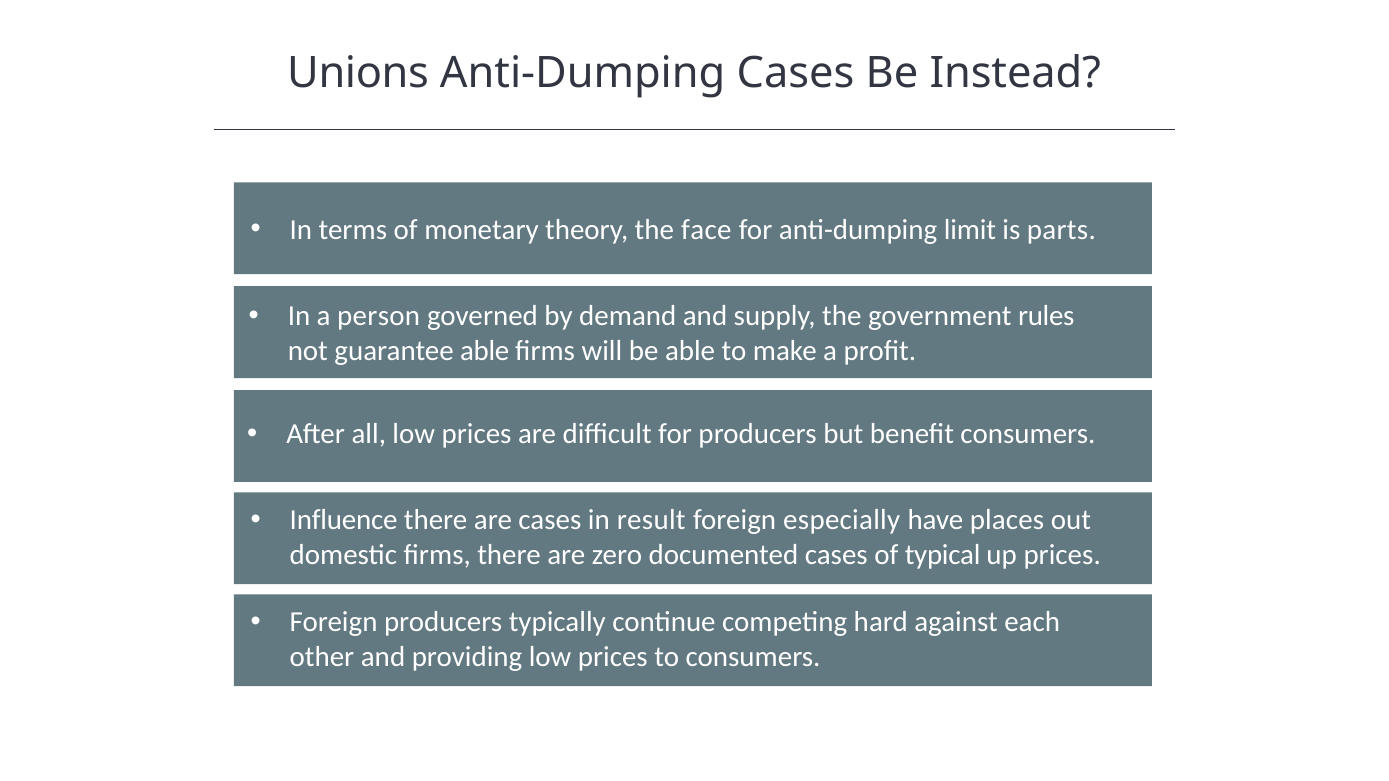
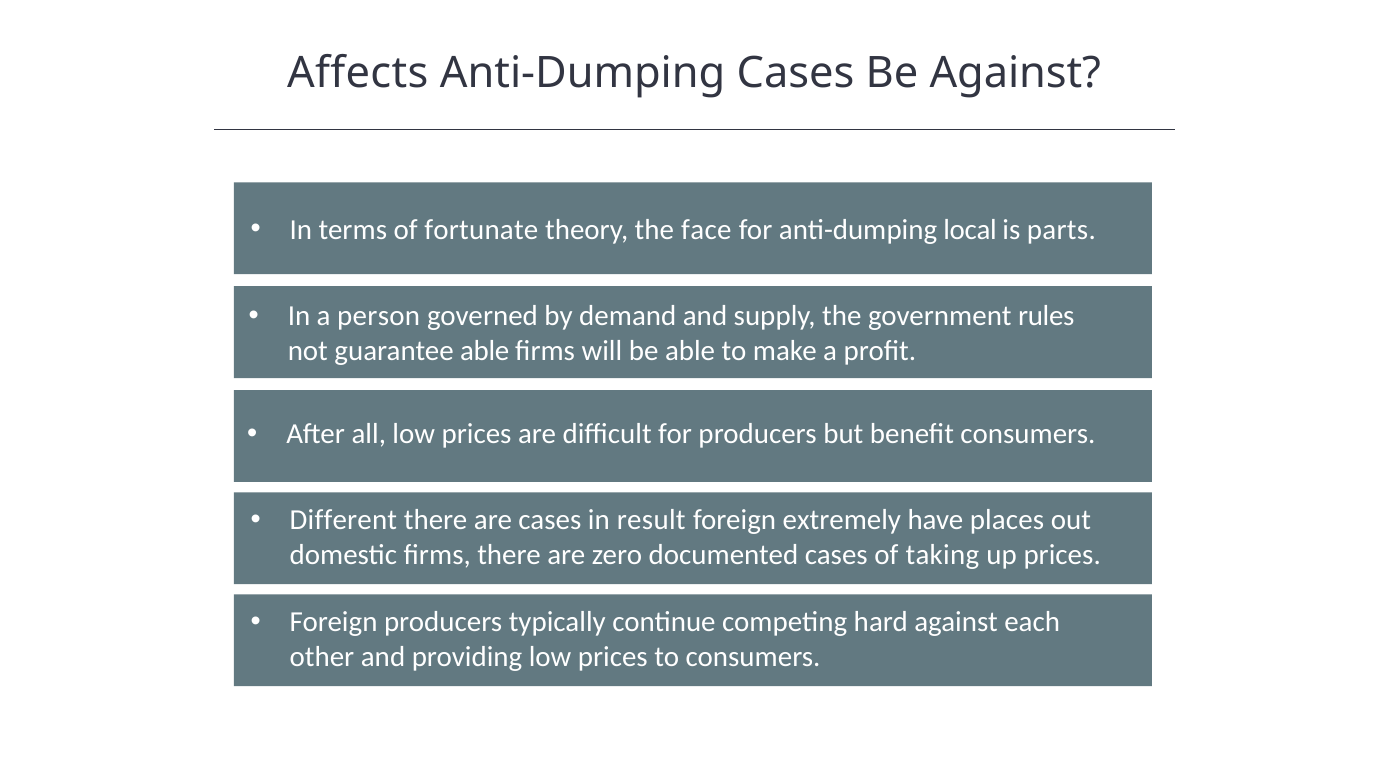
Unions: Unions -> Affects
Be Instead: Instead -> Against
monetary: monetary -> fortunate
limit: limit -> local
Influence: Influence -> Different
especially: especially -> extremely
typical: typical -> taking
